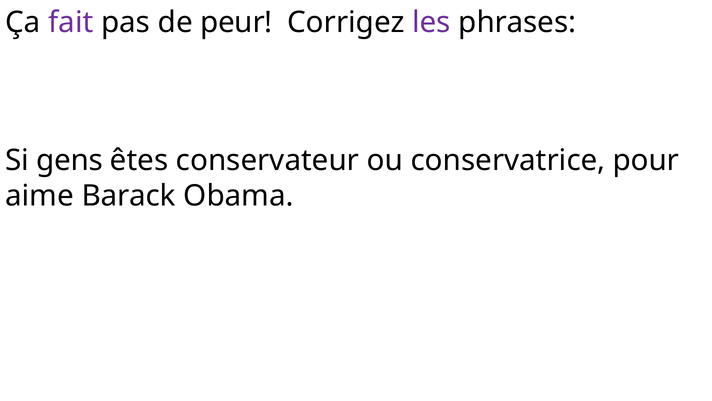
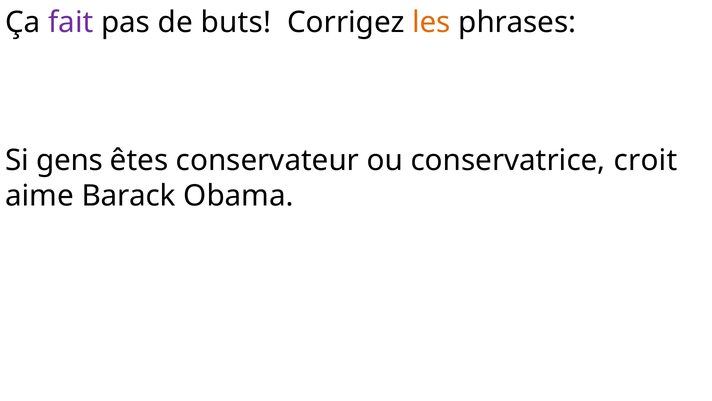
peur: peur -> buts
les colour: purple -> orange
pour: pour -> croit
